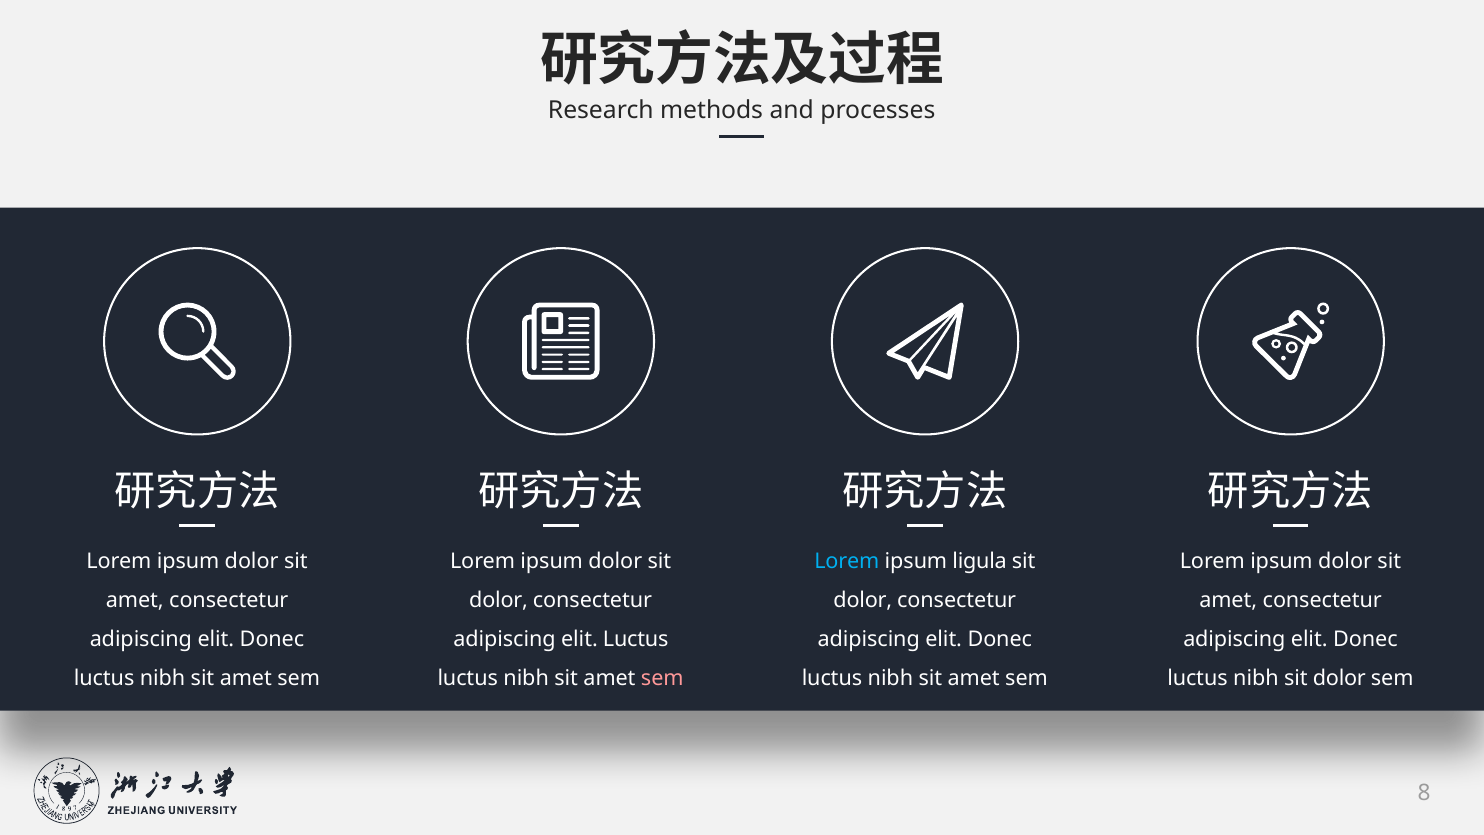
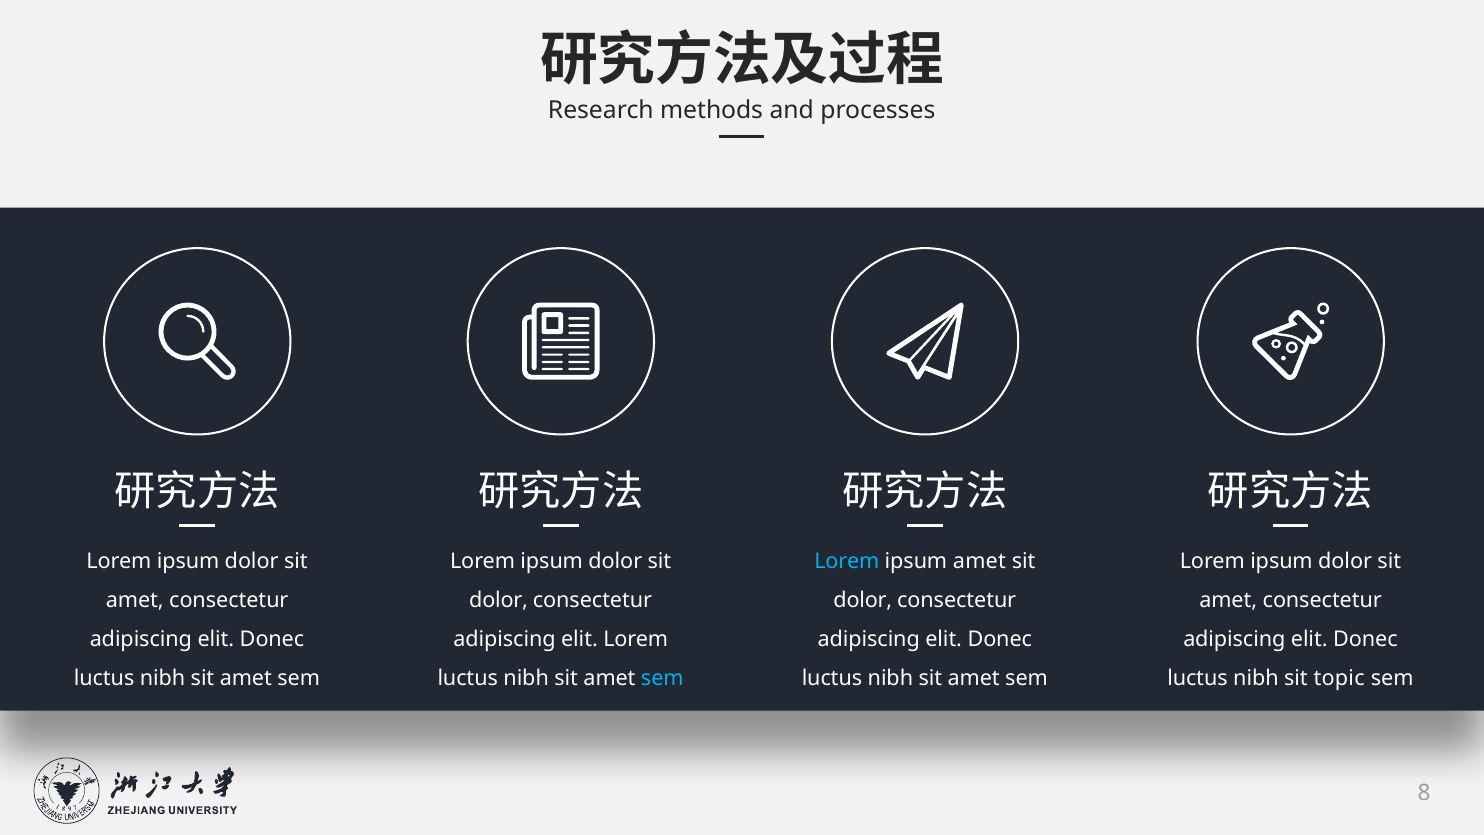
ipsum ligula: ligula -> amet
elit Luctus: Luctus -> Lorem
sem at (662, 678) colour: pink -> light blue
nibh sit dolor: dolor -> topic
